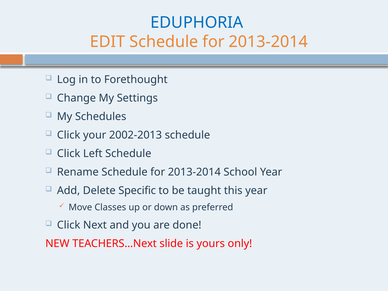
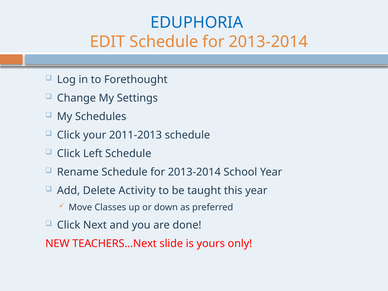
2002-2013: 2002-2013 -> 2011-2013
Specific: Specific -> Activity
